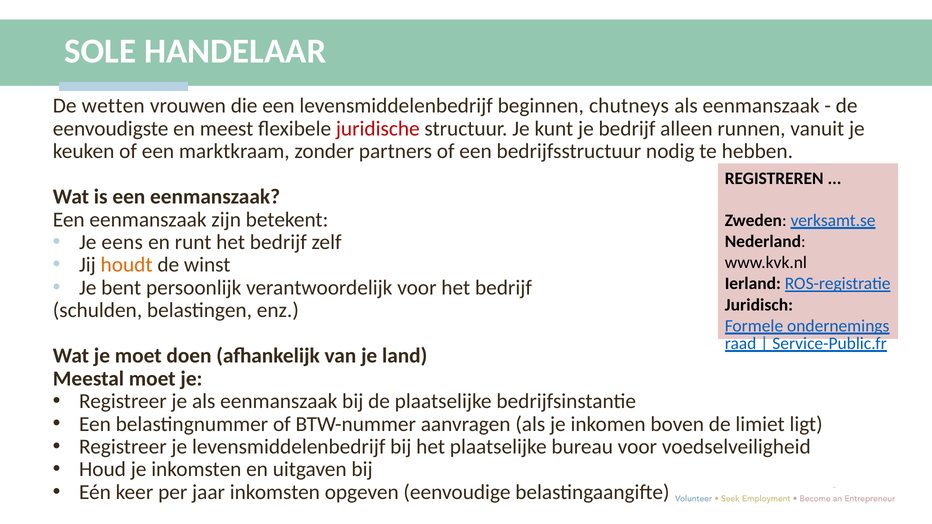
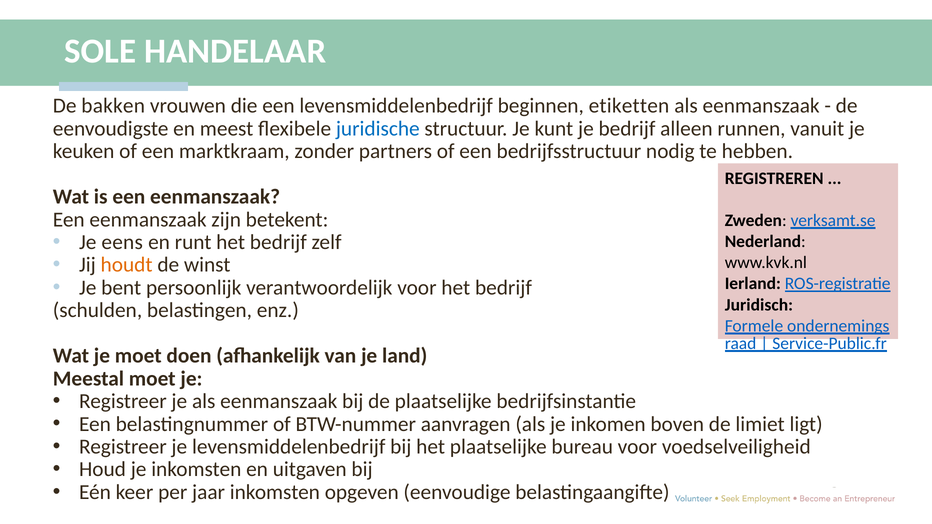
wetten: wetten -> bakken
chutneys: chutneys -> etiketten
juridische colour: red -> blue
